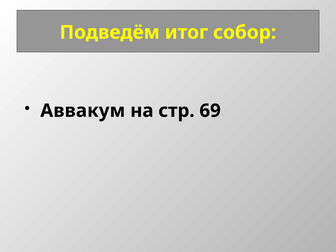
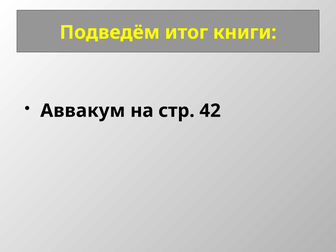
собор: собор -> книги
69: 69 -> 42
